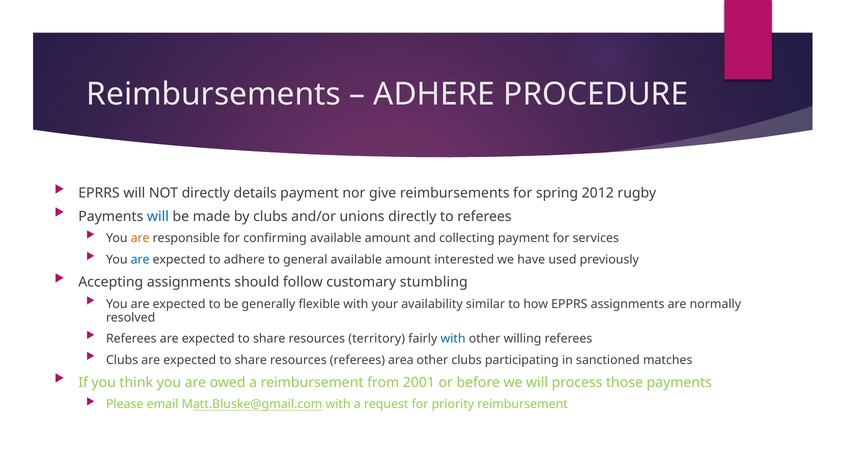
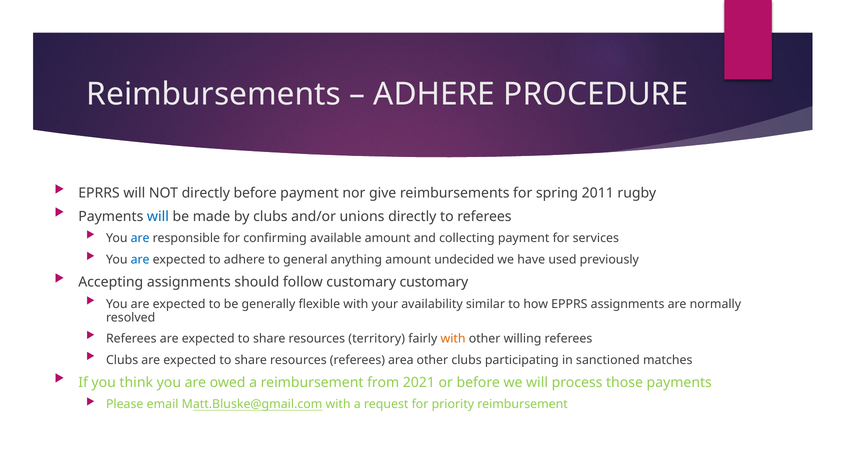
directly details: details -> before
2012: 2012 -> 2011
are at (140, 238) colour: orange -> blue
general available: available -> anything
interested: interested -> undecided
customary stumbling: stumbling -> customary
with at (453, 339) colour: blue -> orange
2001: 2001 -> 2021
